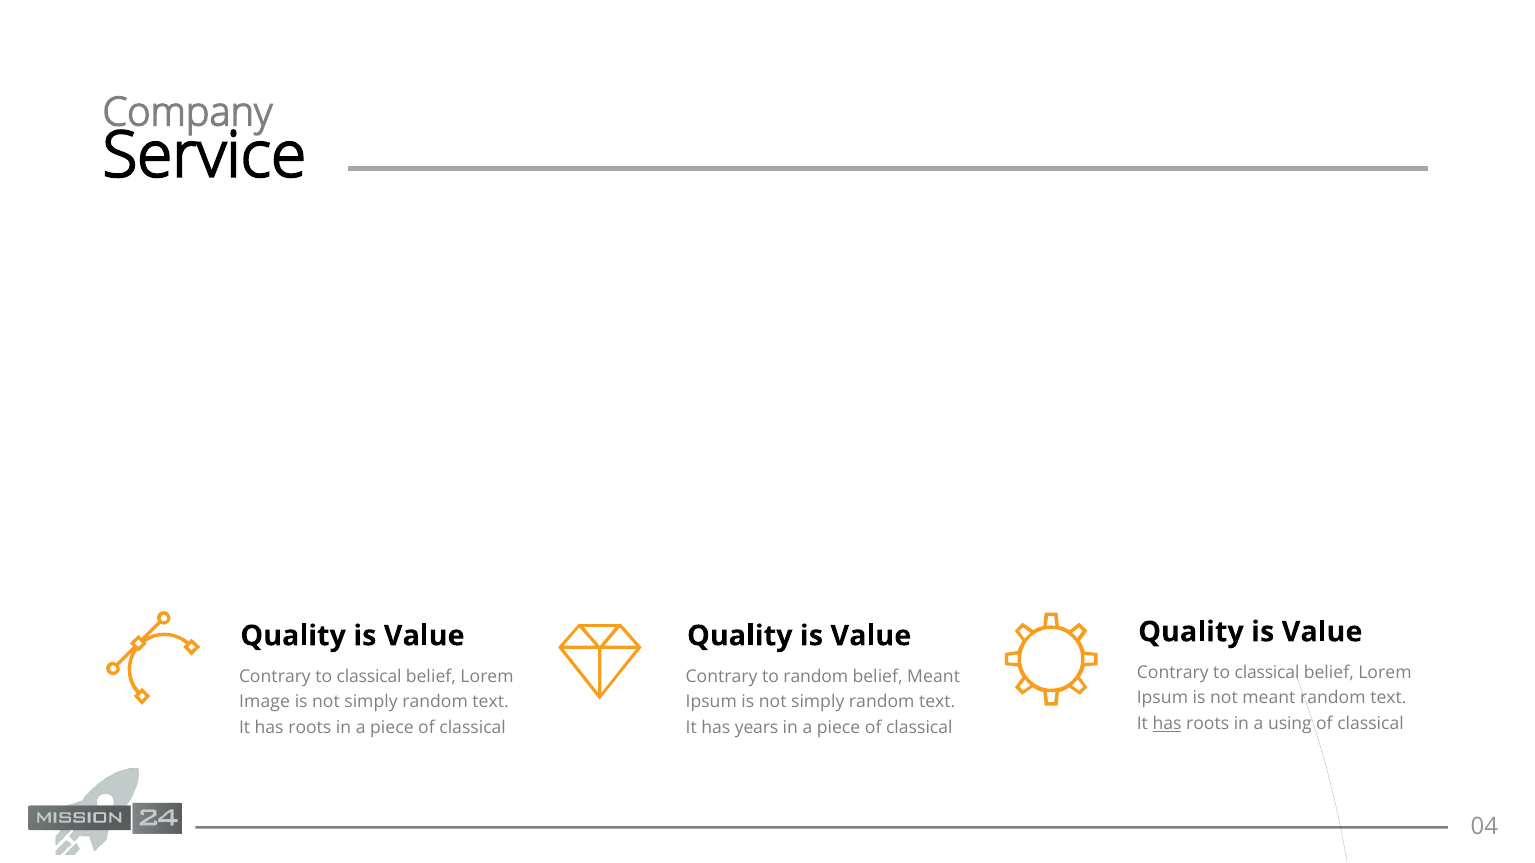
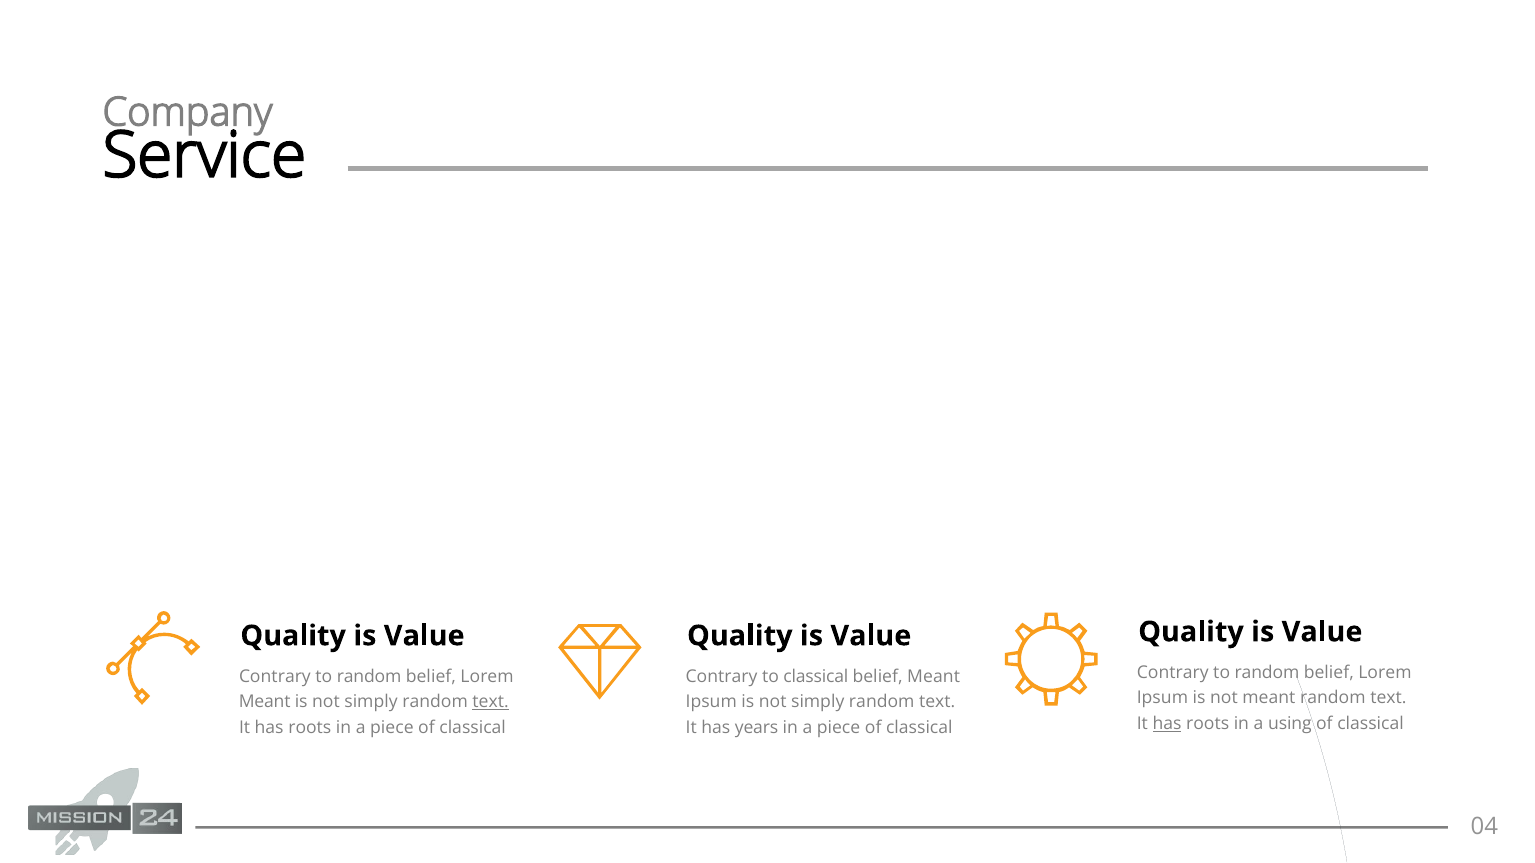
classical at (1267, 673): classical -> random
classical at (369, 677): classical -> random
to random: random -> classical
Image at (265, 702): Image -> Meant
text at (491, 702) underline: none -> present
